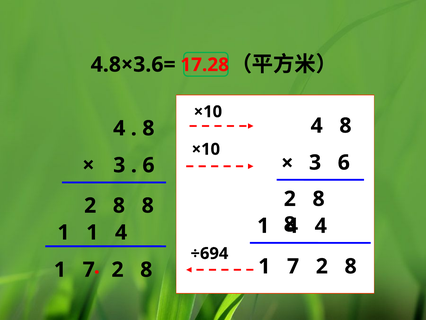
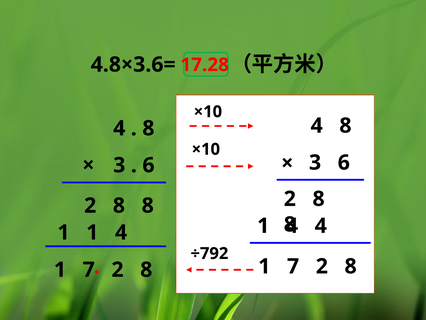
÷694: ÷694 -> ÷792
